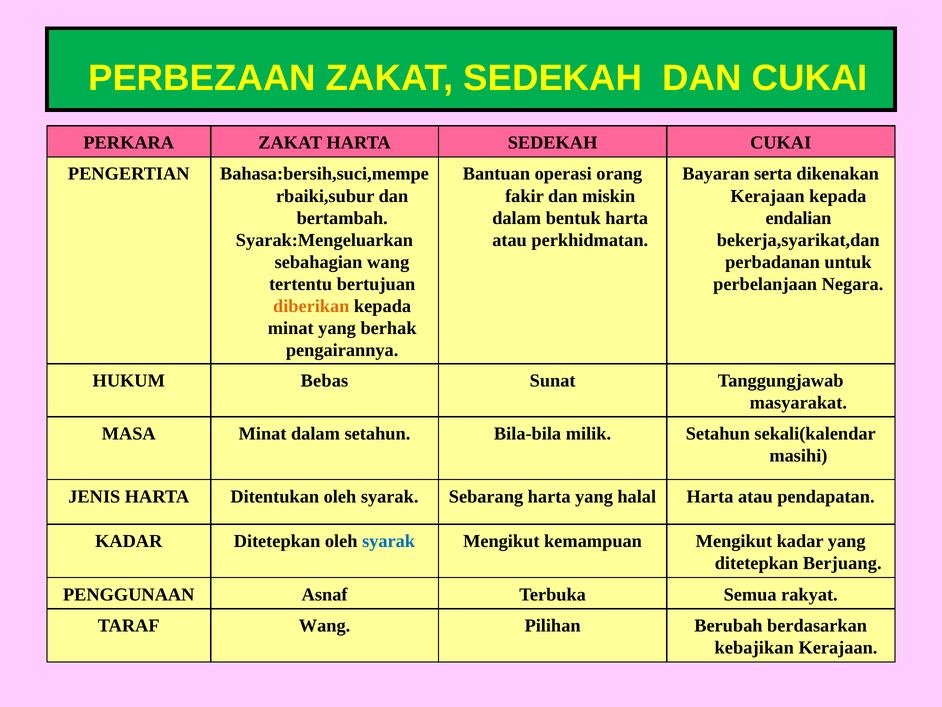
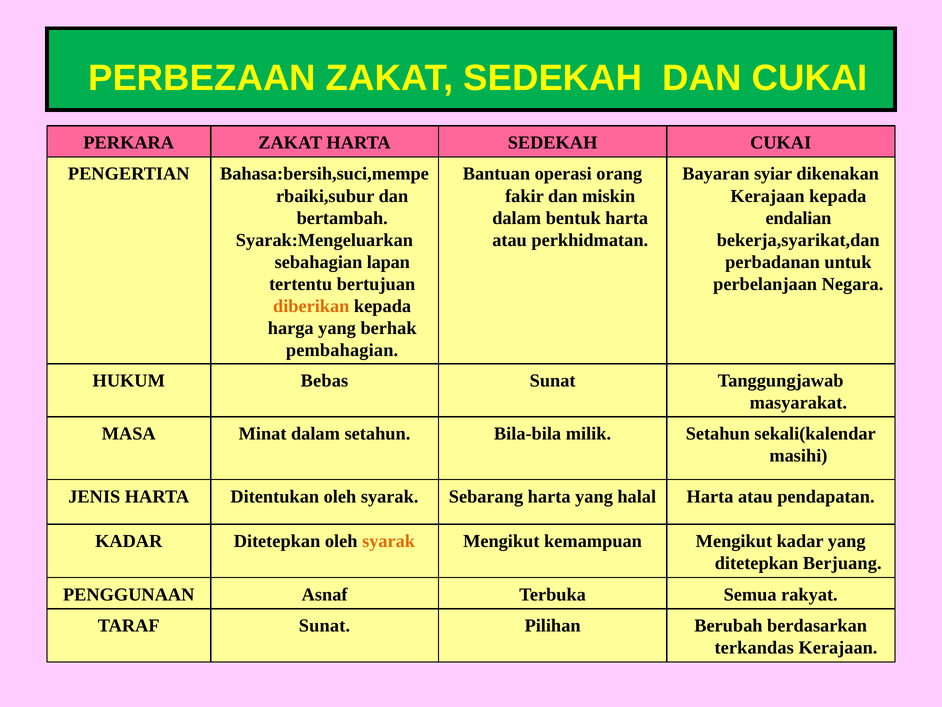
serta: serta -> syiar
sebahagian wang: wang -> lapan
minat at (291, 328): minat -> harga
pengairannya: pengairannya -> pembahagian
syarak at (389, 541) colour: blue -> orange
TARAF Wang: Wang -> Sunat
kebajikan: kebajikan -> terkandas
